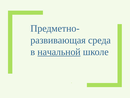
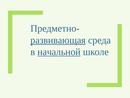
развивающая underline: none -> present
